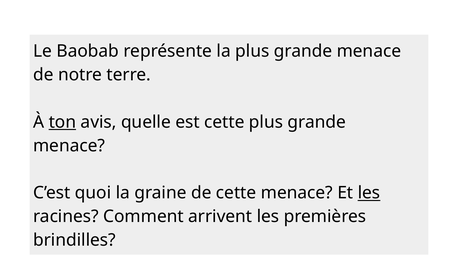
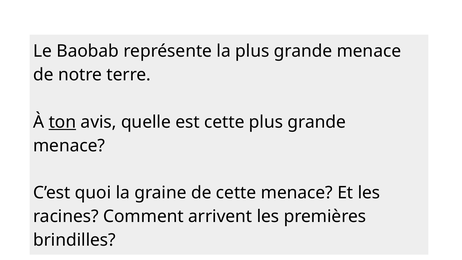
les at (369, 193) underline: present -> none
